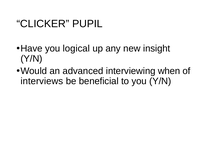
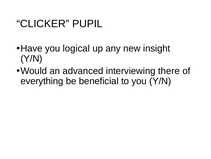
when: when -> there
interviews: interviews -> everything
